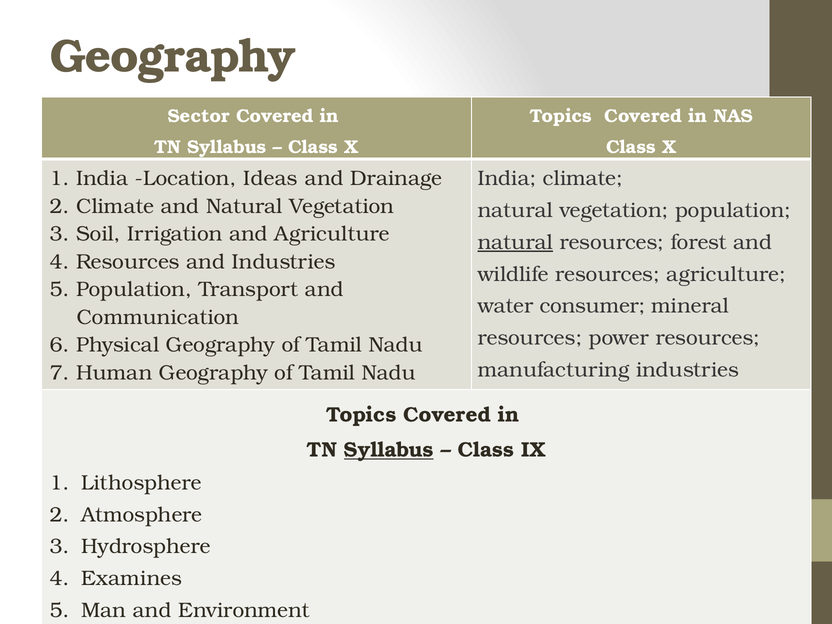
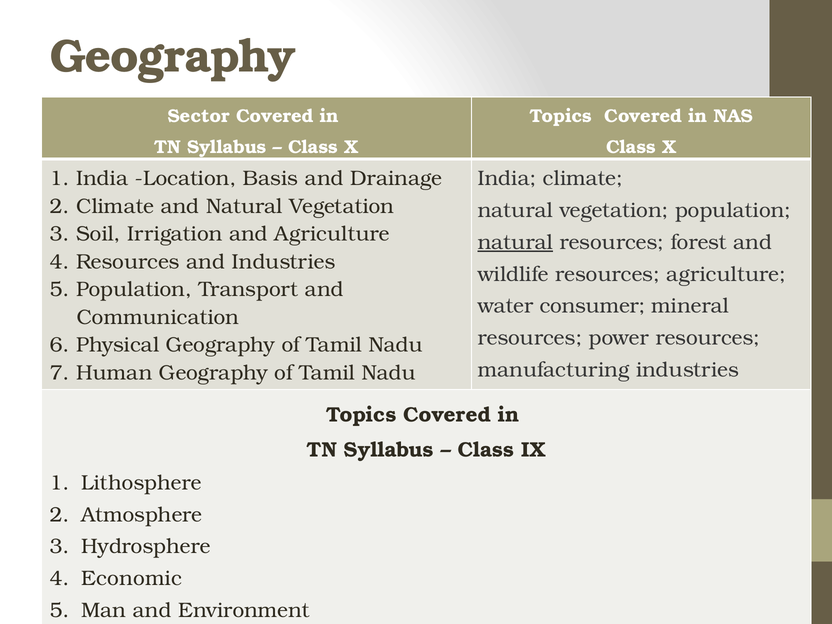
Ideas: Ideas -> Basis
Syllabus at (389, 450) underline: present -> none
Examines: Examines -> Economic
